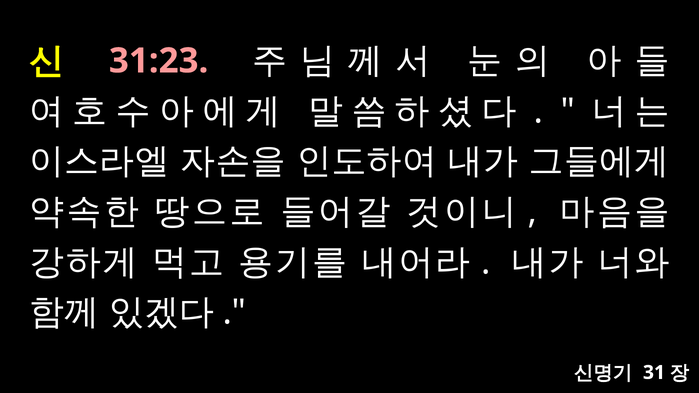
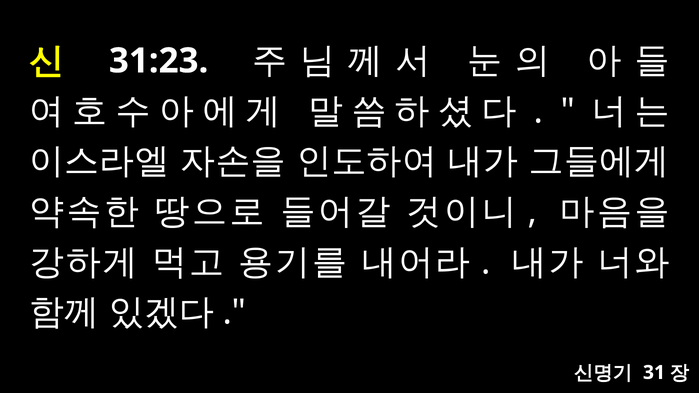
31:23 colour: pink -> white
